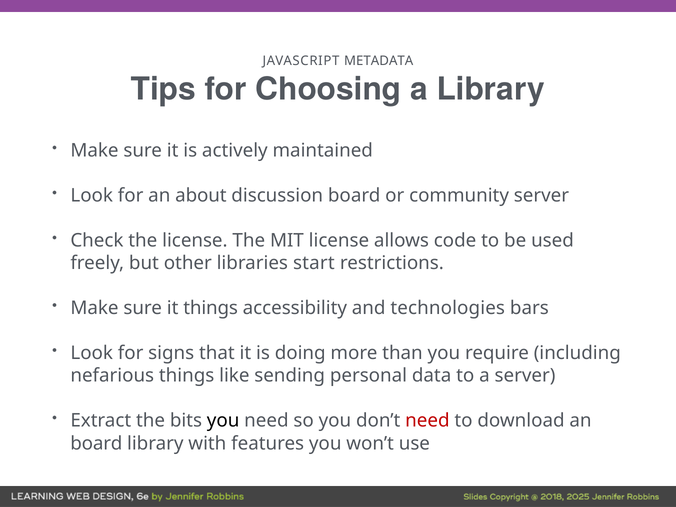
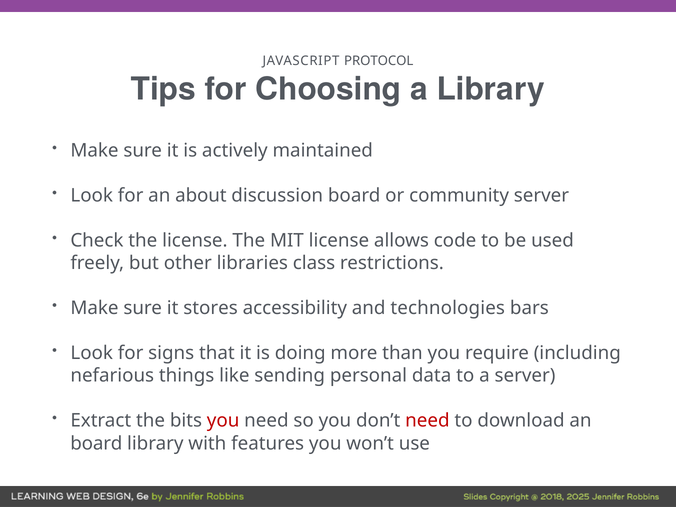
METADATA: METADATA -> PROTOCOL
start: start -> class
it things: things -> stores
you at (223, 421) colour: black -> red
